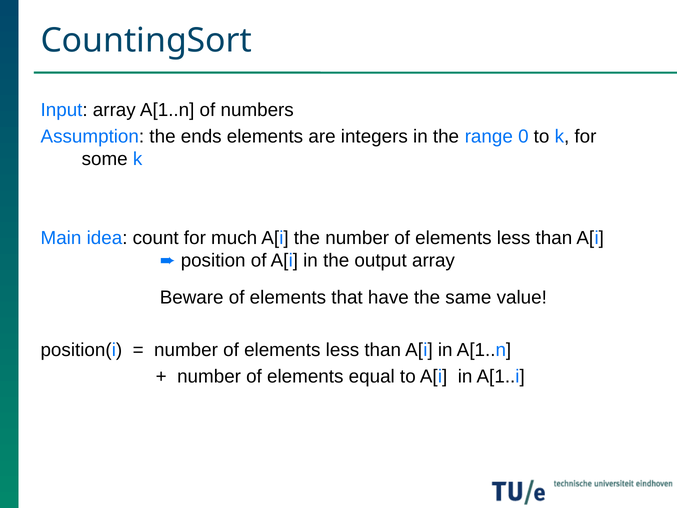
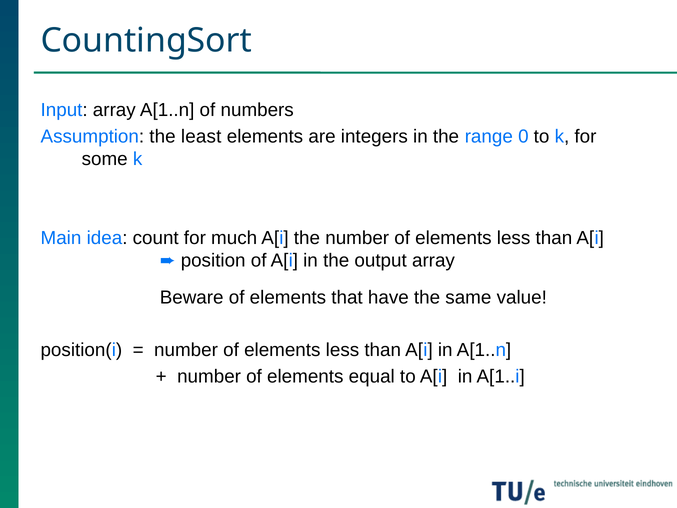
ends: ends -> least
